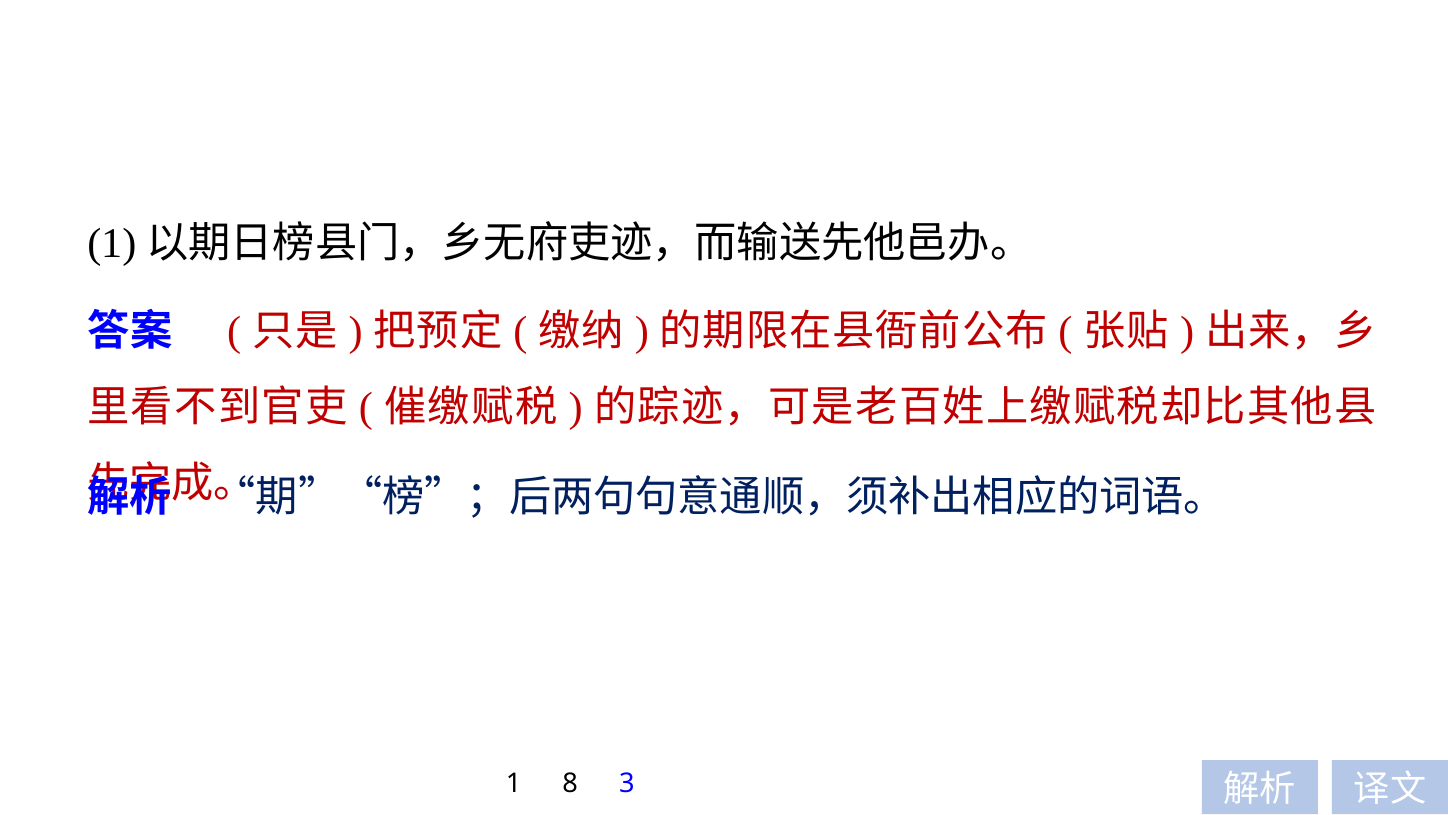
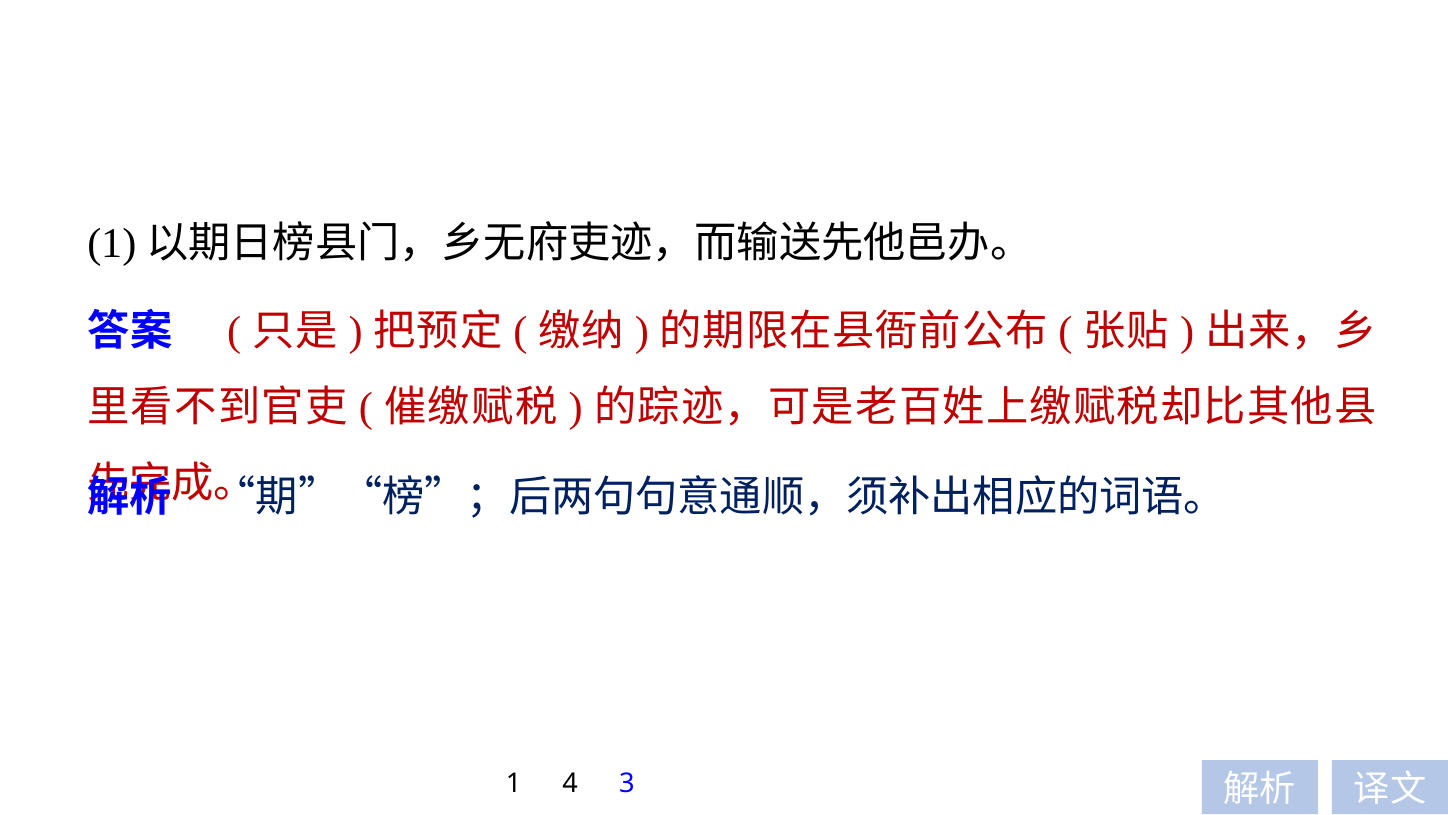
8: 8 -> 4
